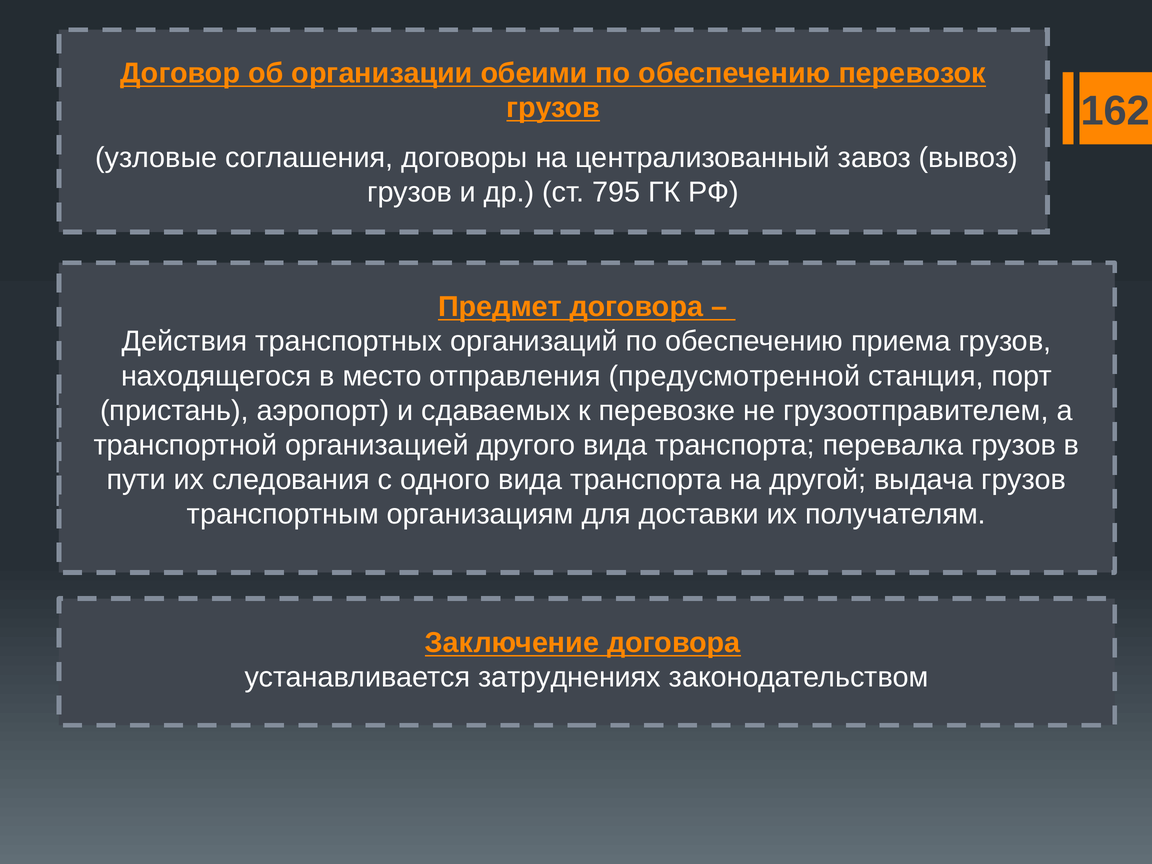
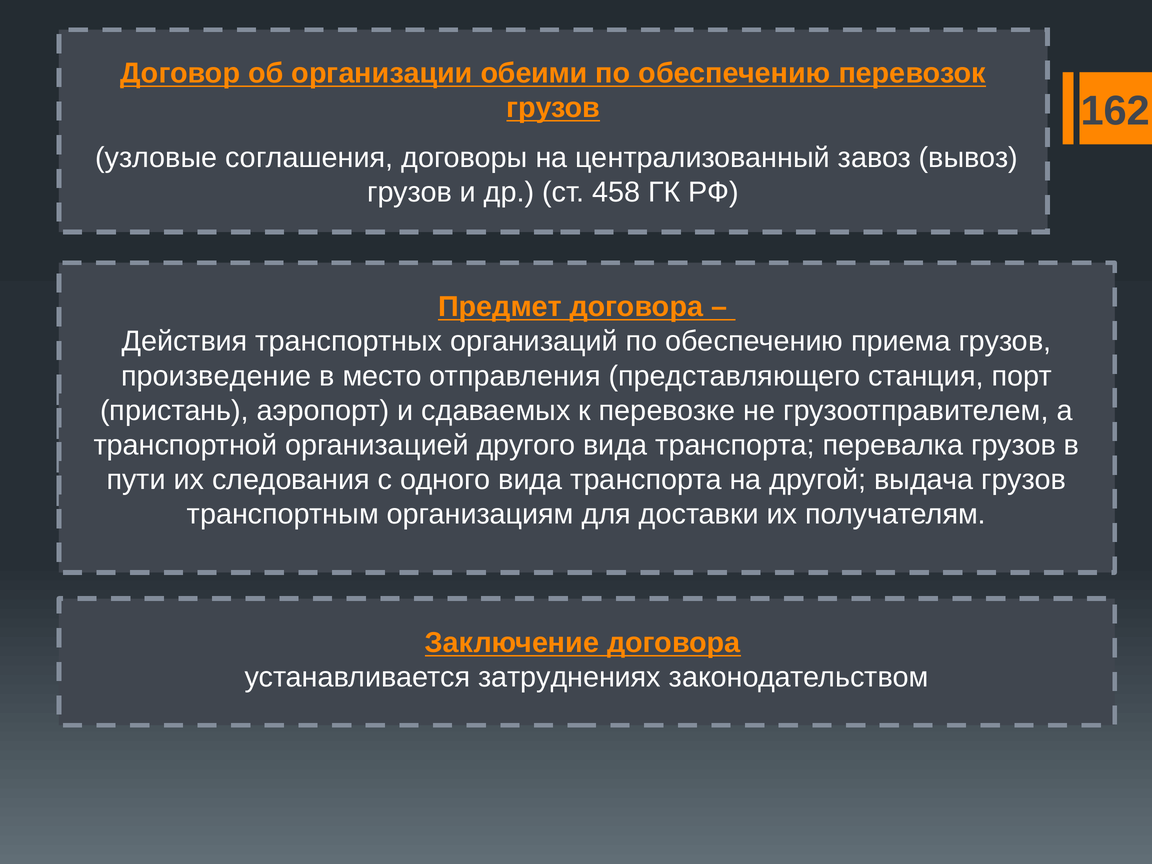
795: 795 -> 458
находящегося: находящегося -> произведение
предусмотренной: предусмотренной -> представляющего
